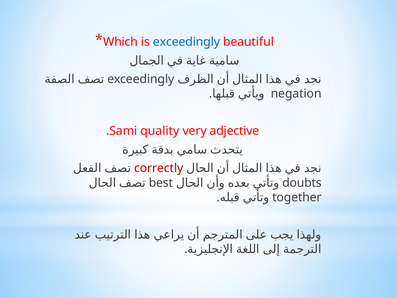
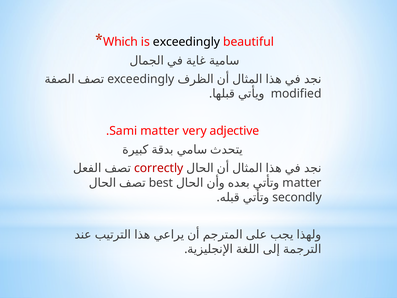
exceedingly at (187, 42) colour: blue -> black
negation: negation -> modified
Sami quality: quality -> matter
doubts at (302, 183): doubts -> matter
together: together -> secondly
